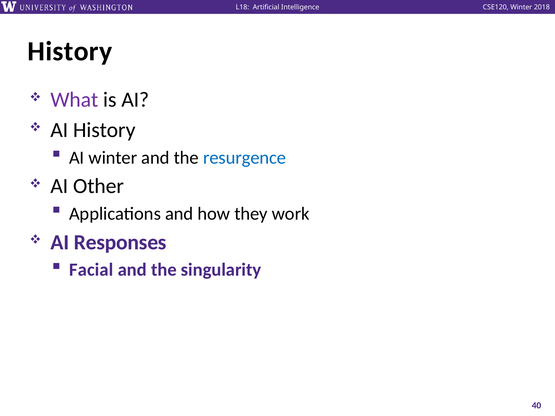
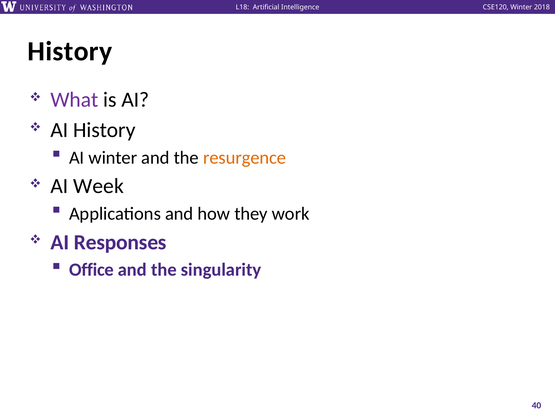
resurgence colour: blue -> orange
Other: Other -> Week
Facial: Facial -> Office
